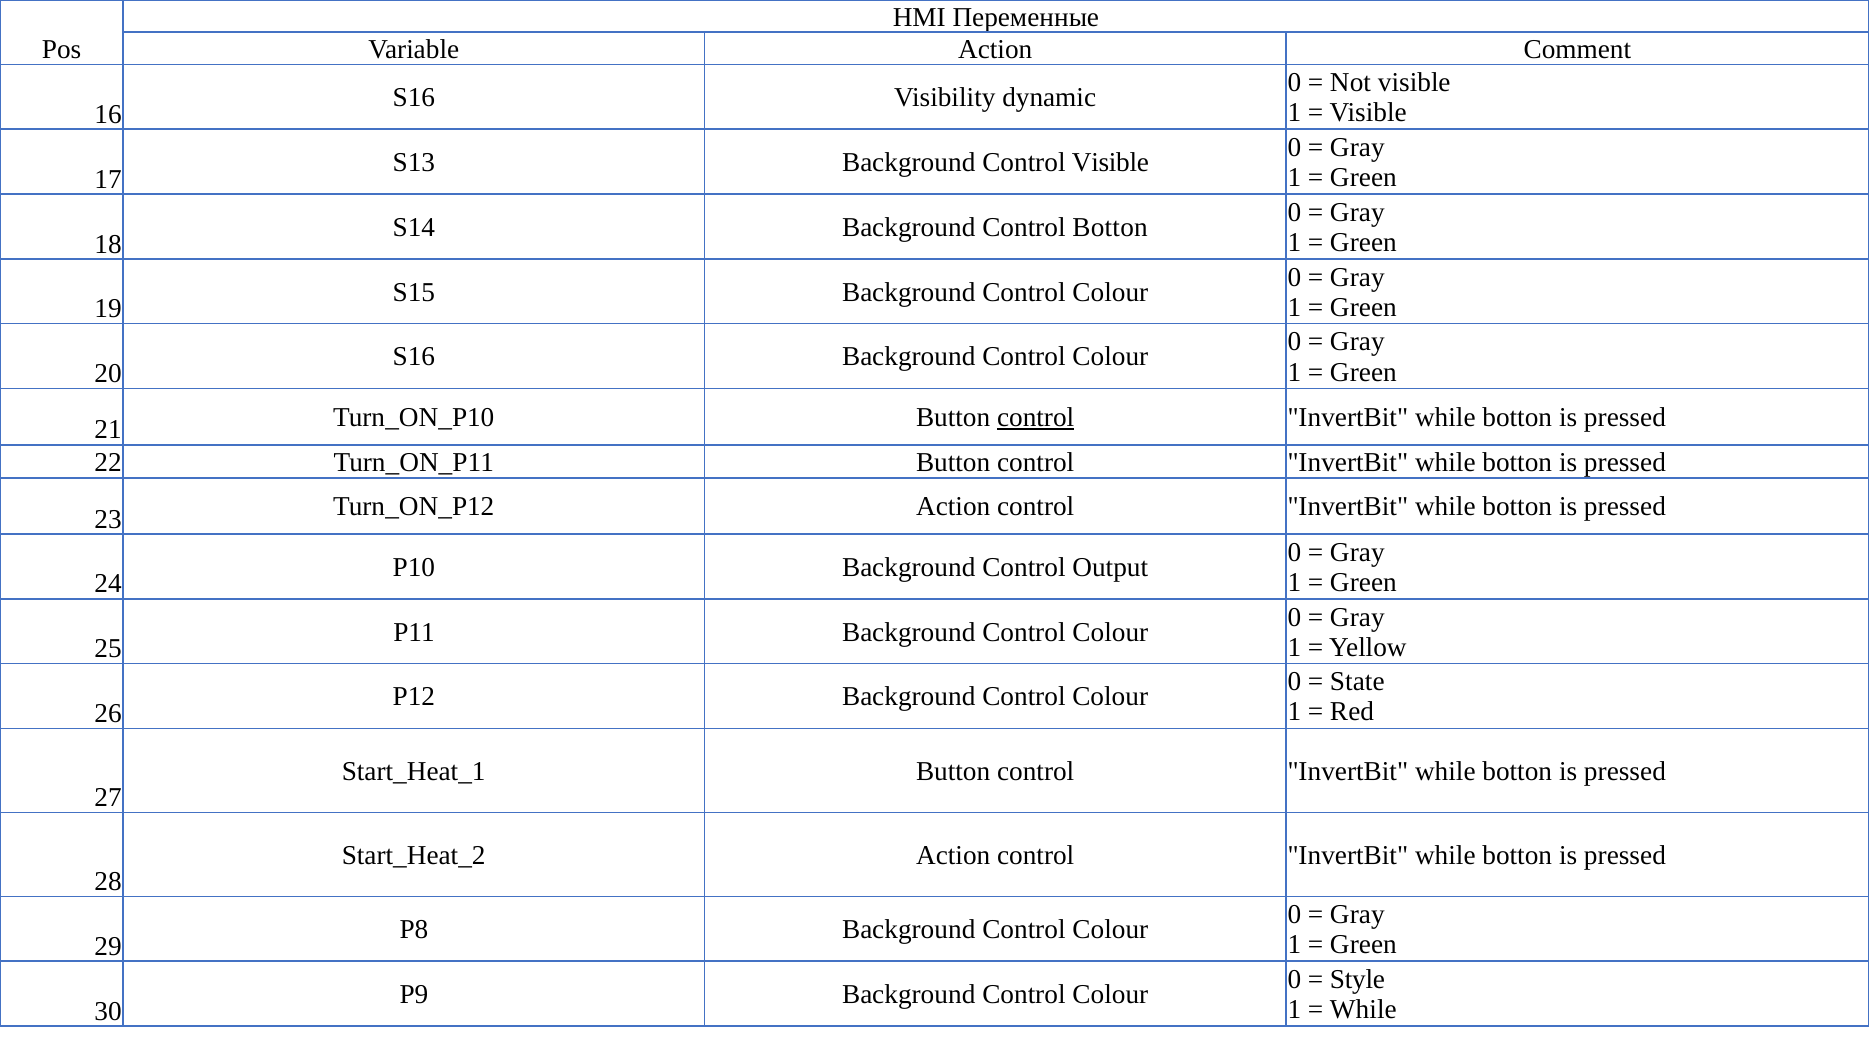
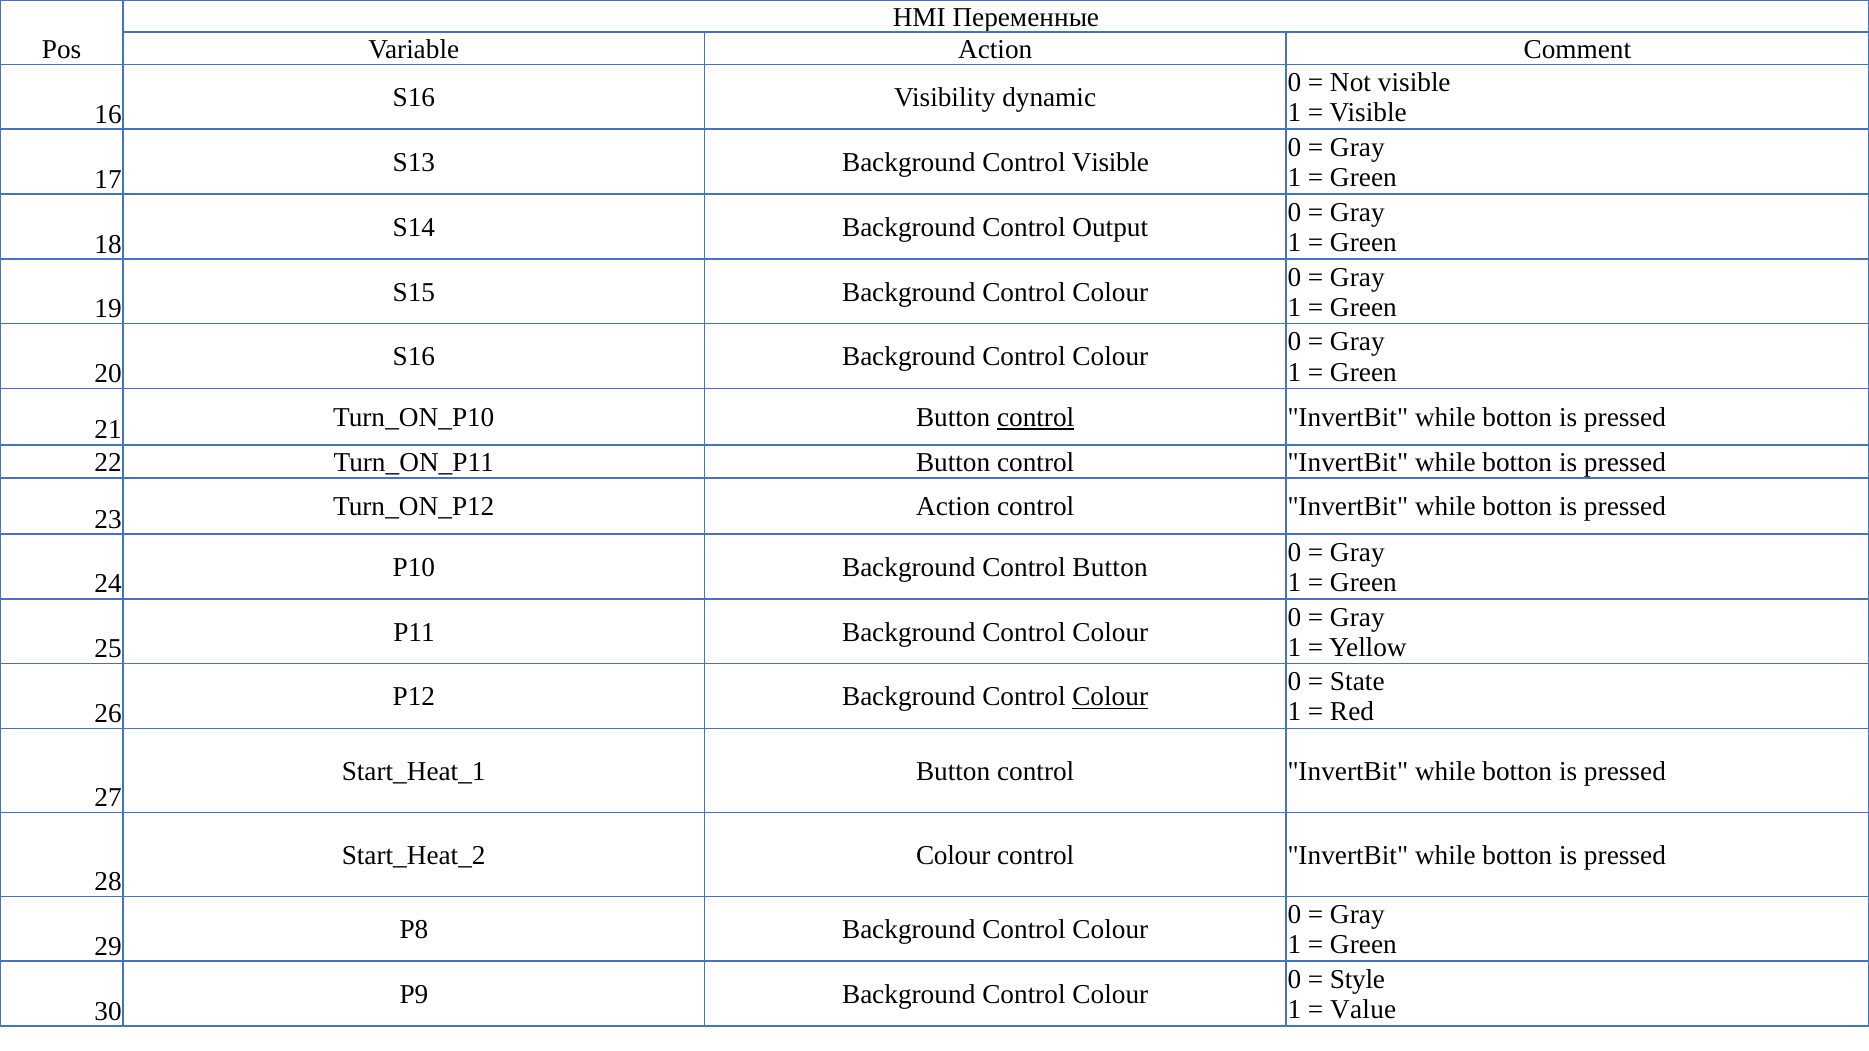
Control Botton: Botton -> Output
Control Output: Output -> Button
Colour at (1110, 697) underline: none -> present
Action at (953, 856): Action -> Colour
While at (1363, 1010): While -> Value
